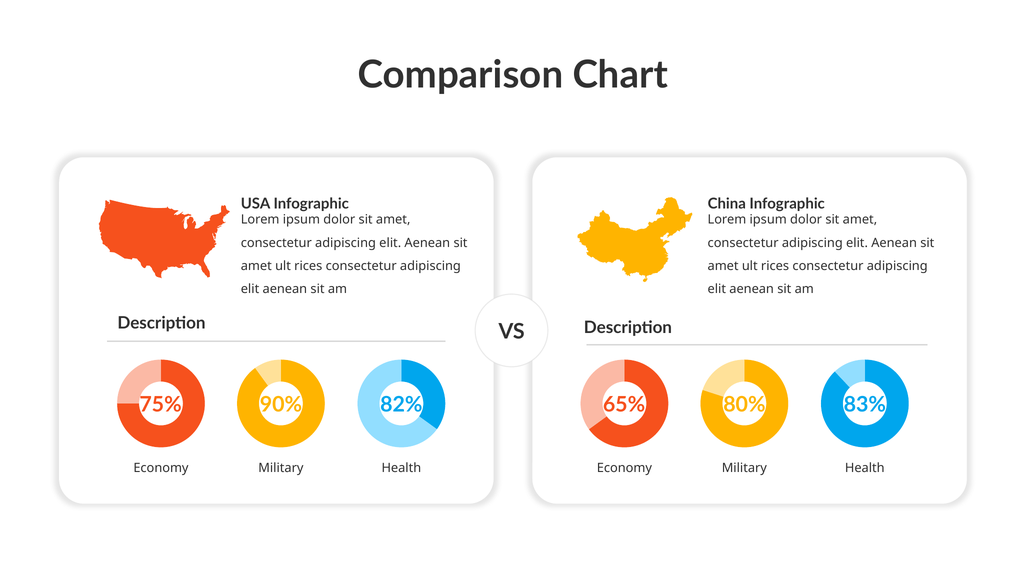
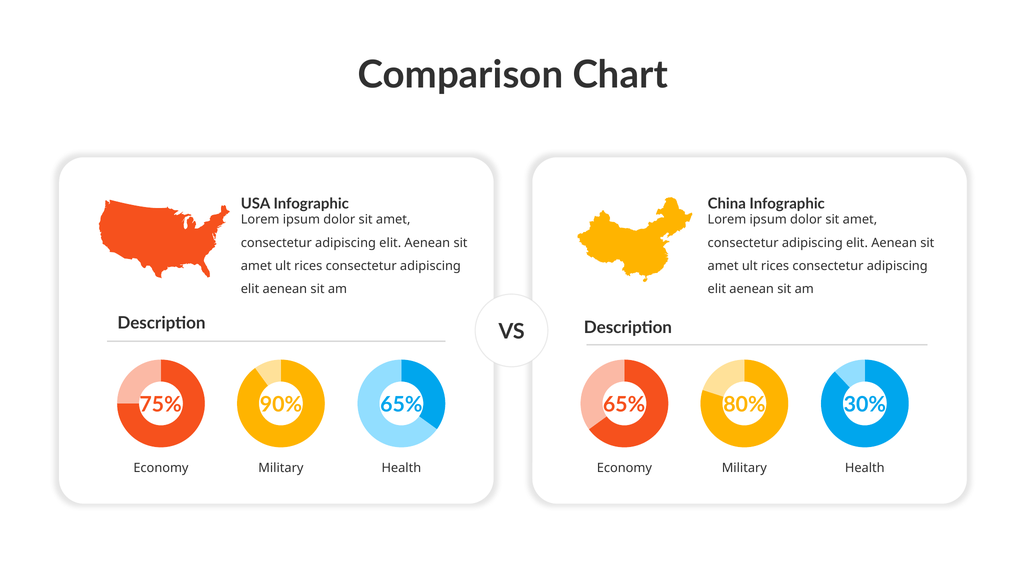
82% at (401, 405): 82% -> 65%
83%: 83% -> 30%
